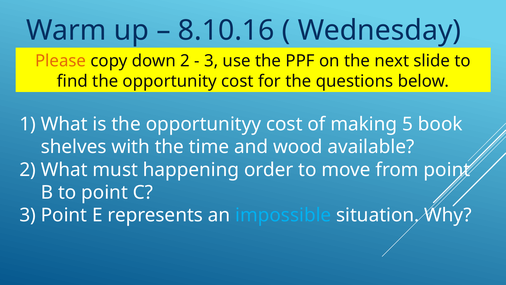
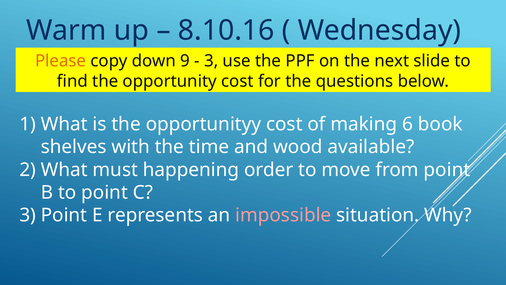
down 2: 2 -> 9
5: 5 -> 6
impossible colour: light blue -> pink
